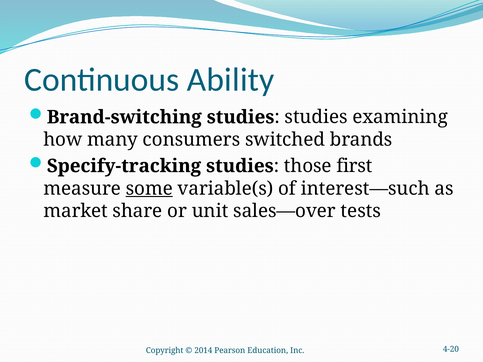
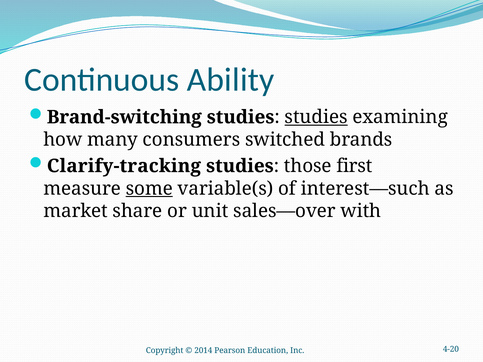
studies at (316, 117) underline: none -> present
Specify-tracking: Specify-tracking -> Clarify-tracking
tests: tests -> with
